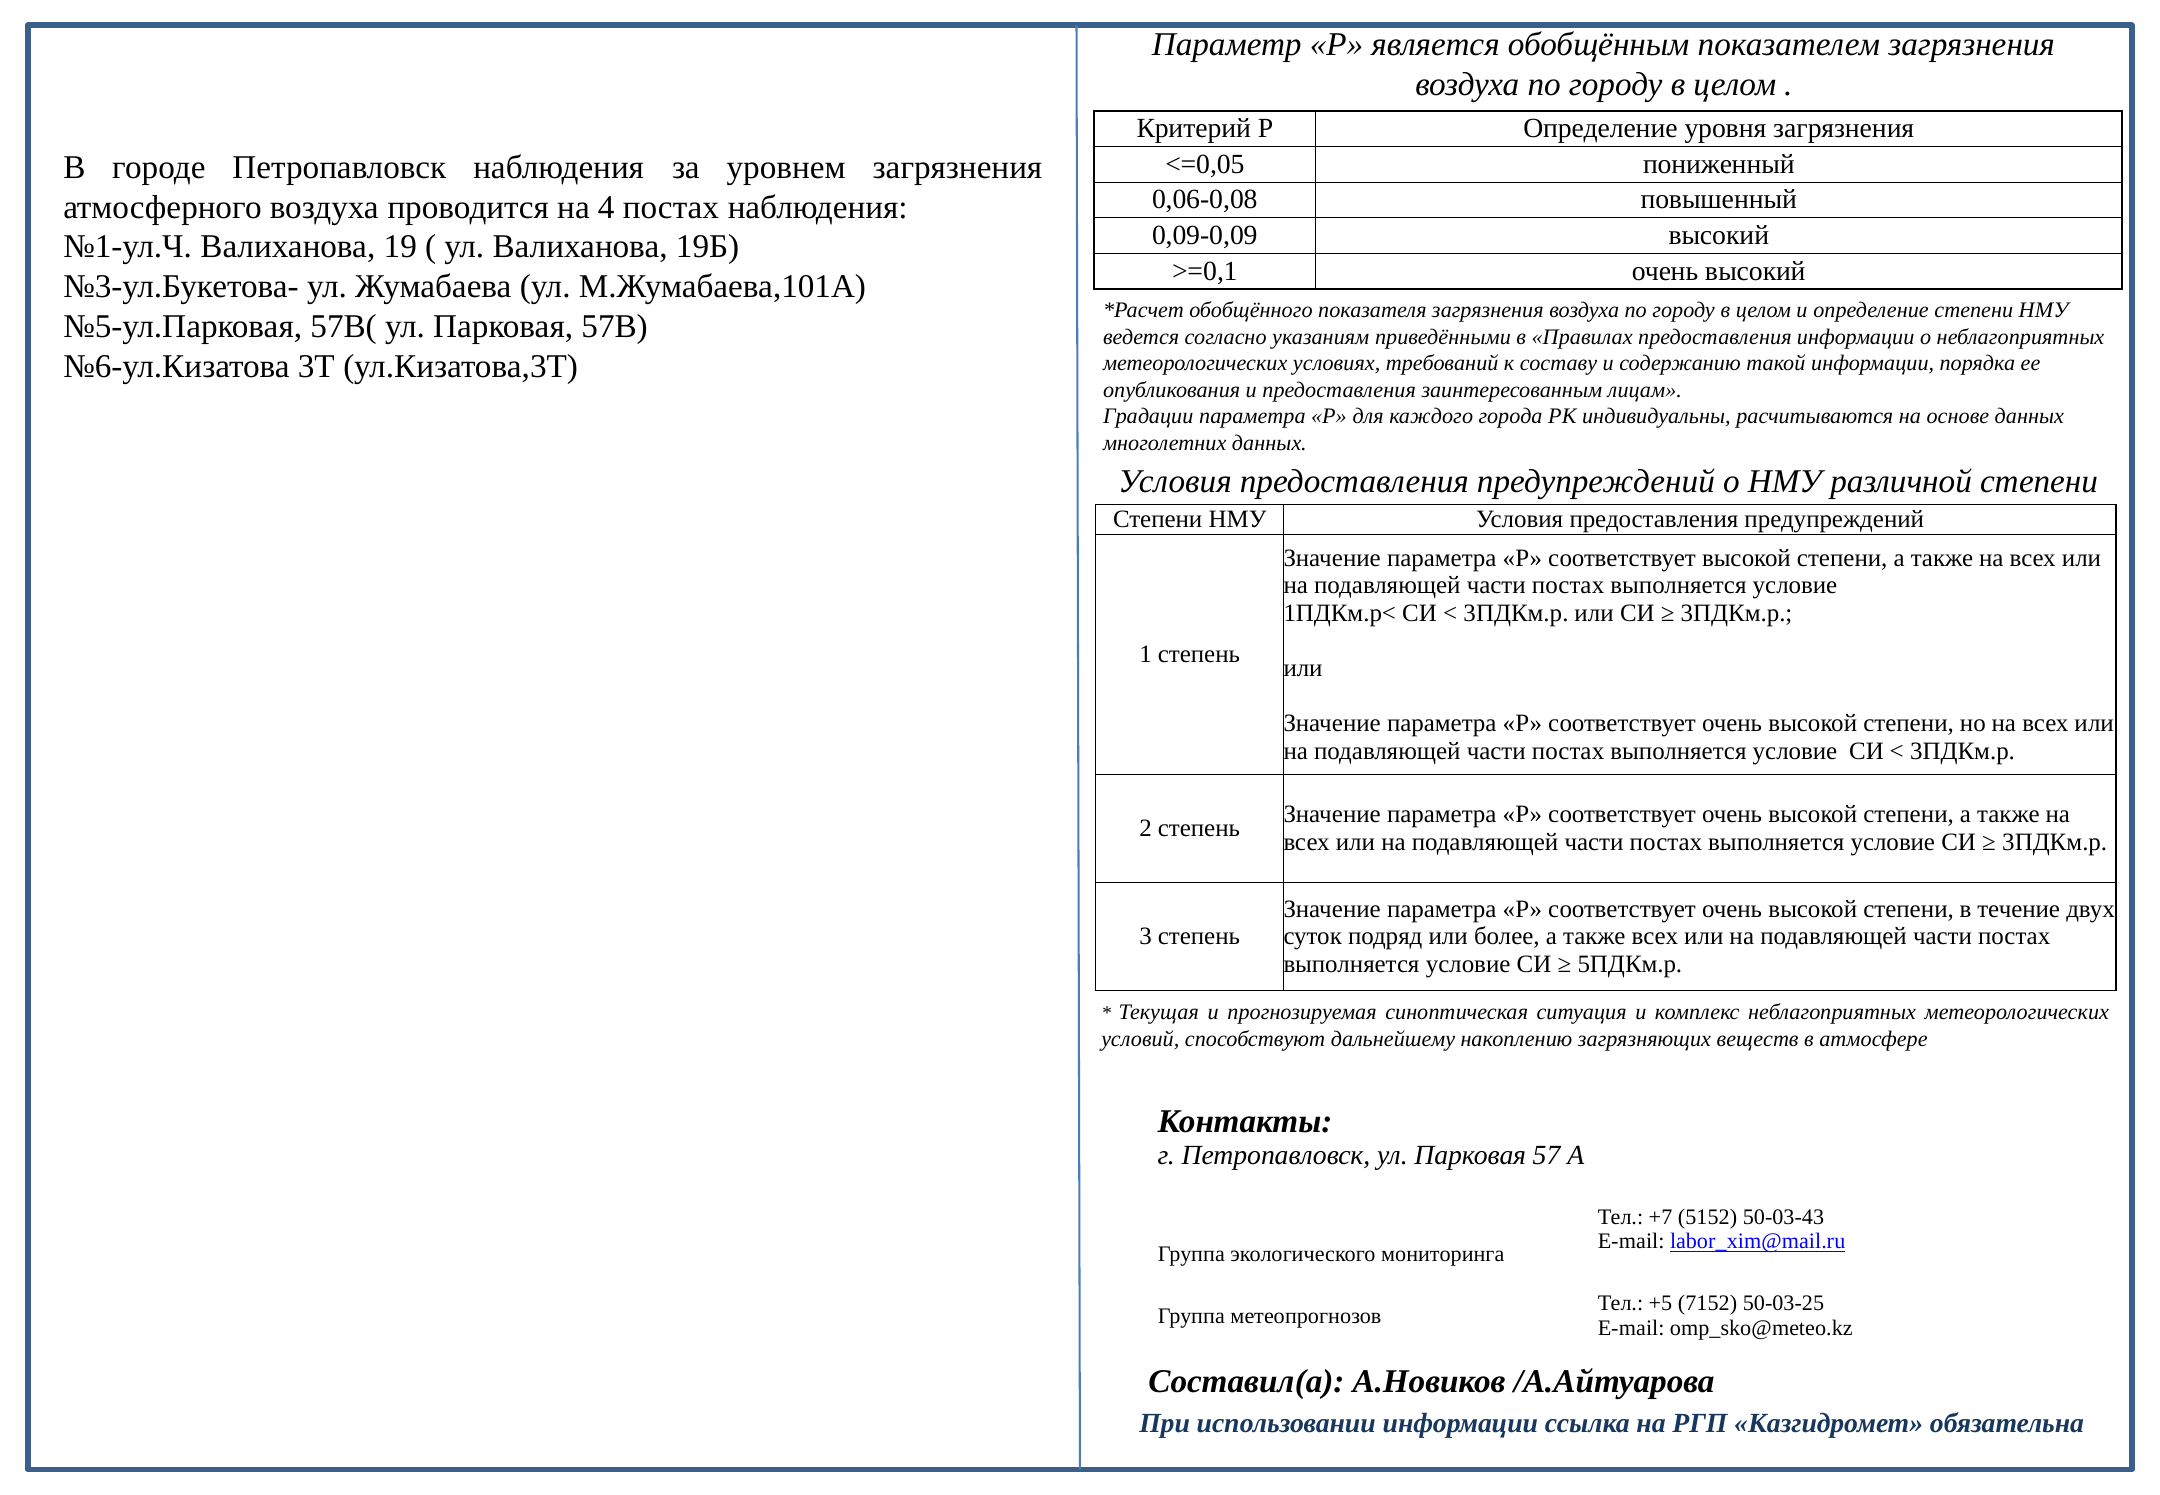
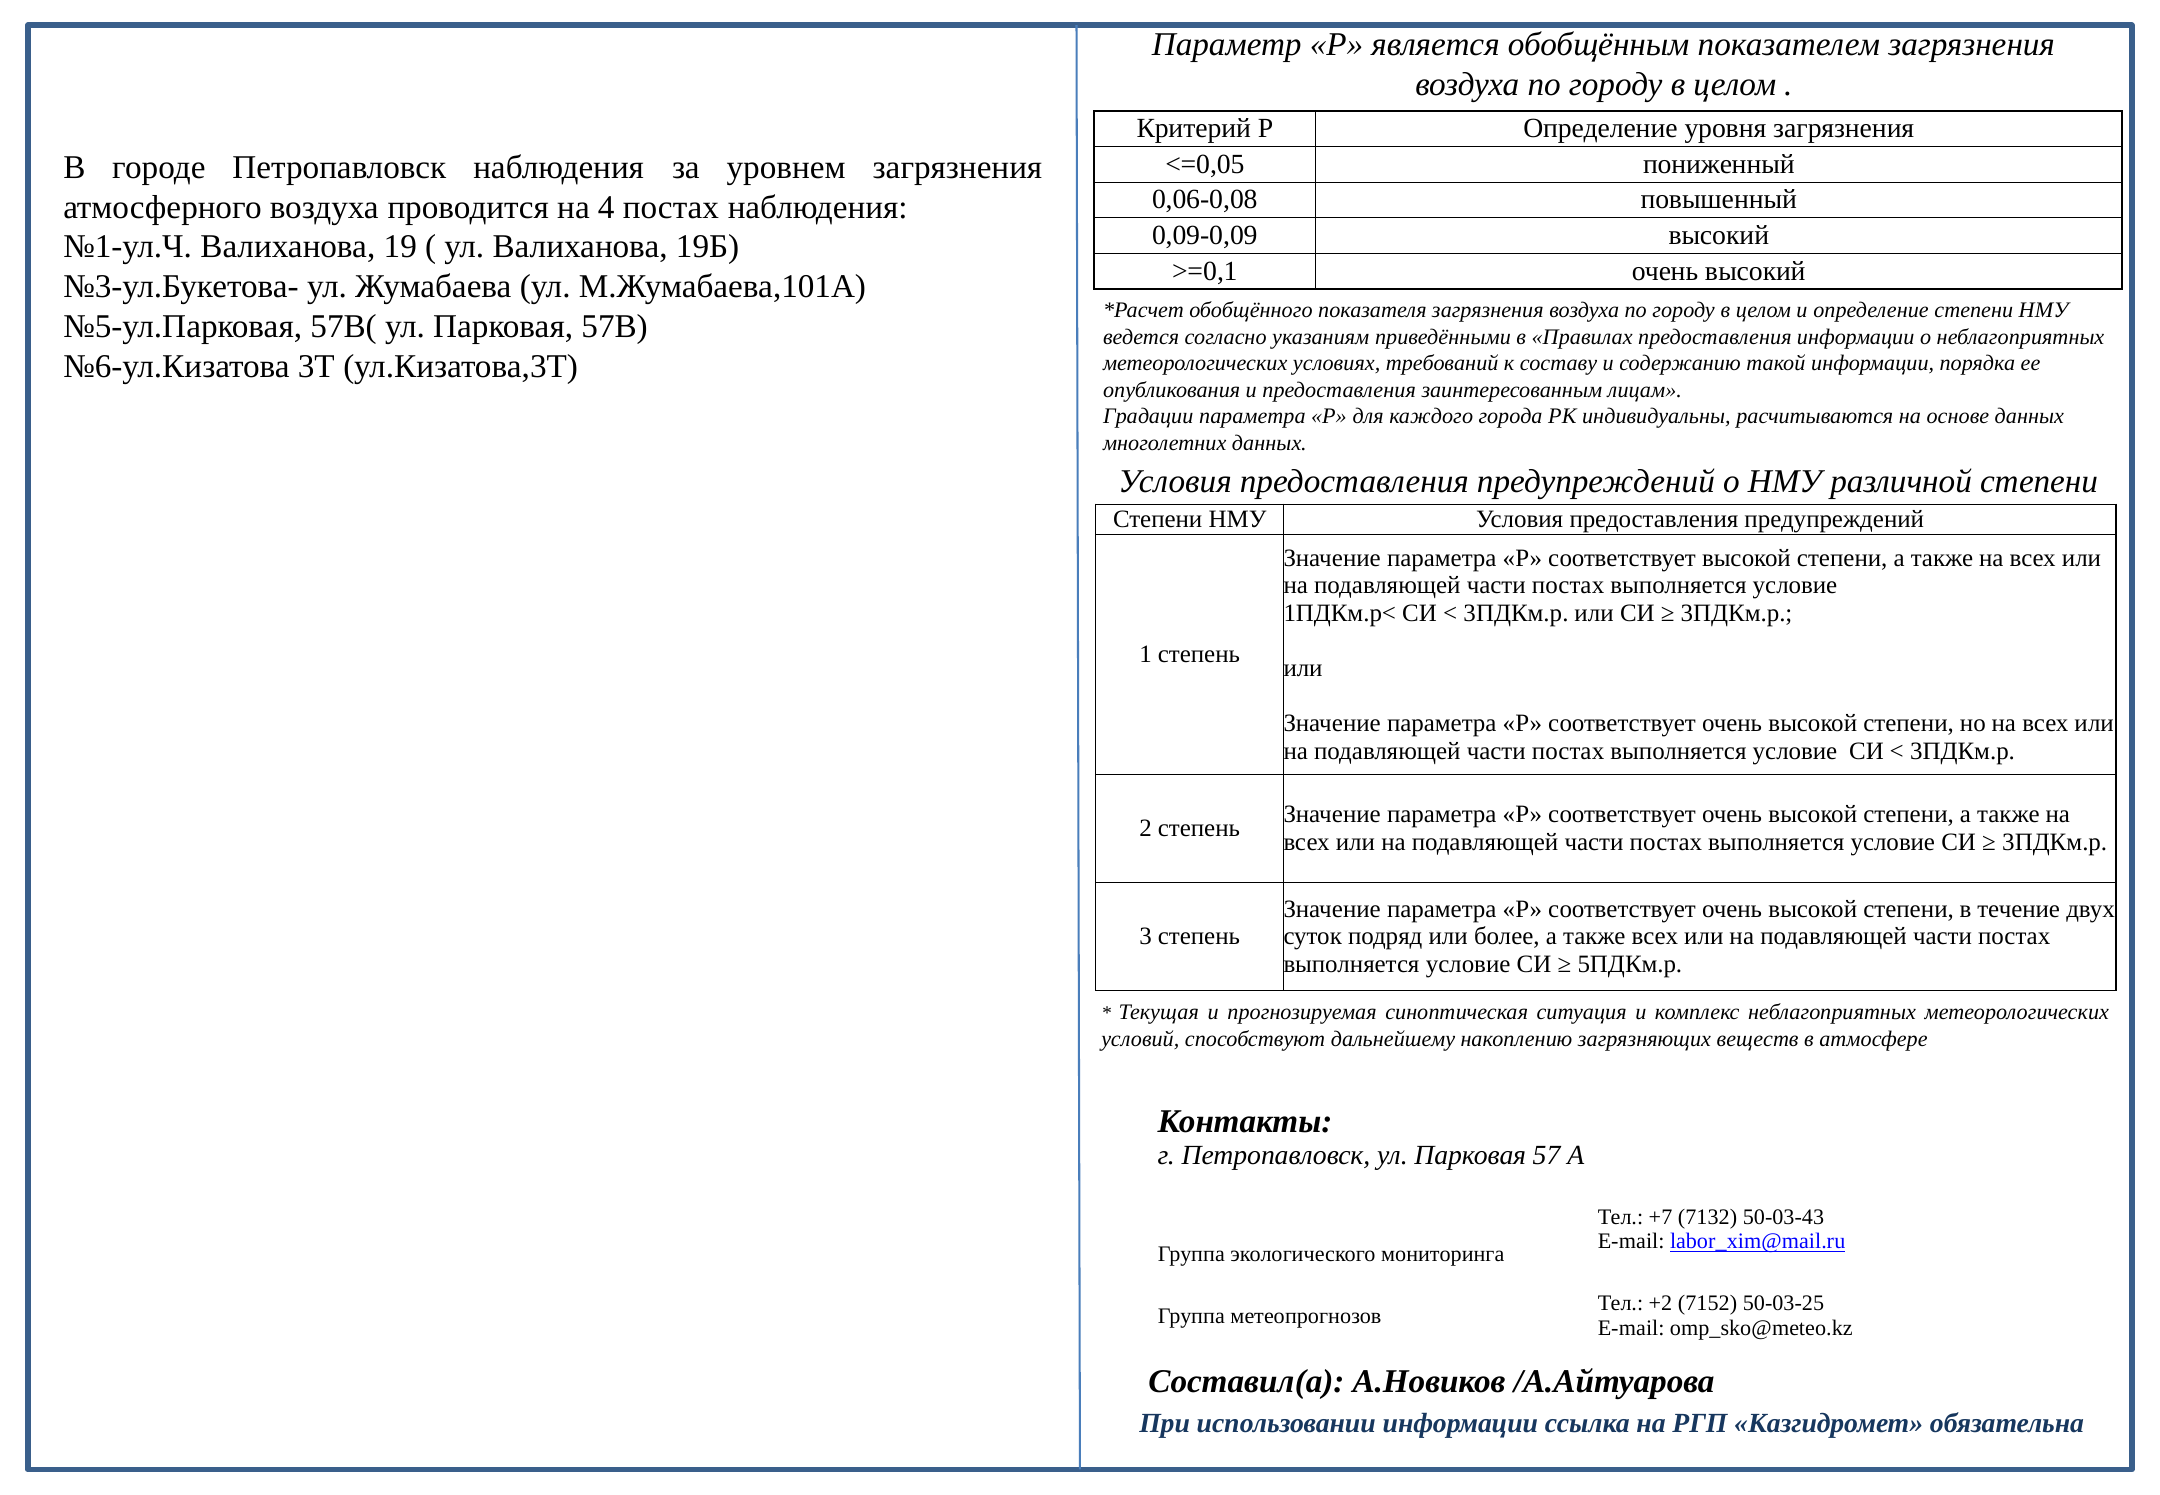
5152: 5152 -> 7132
+5: +5 -> +2
